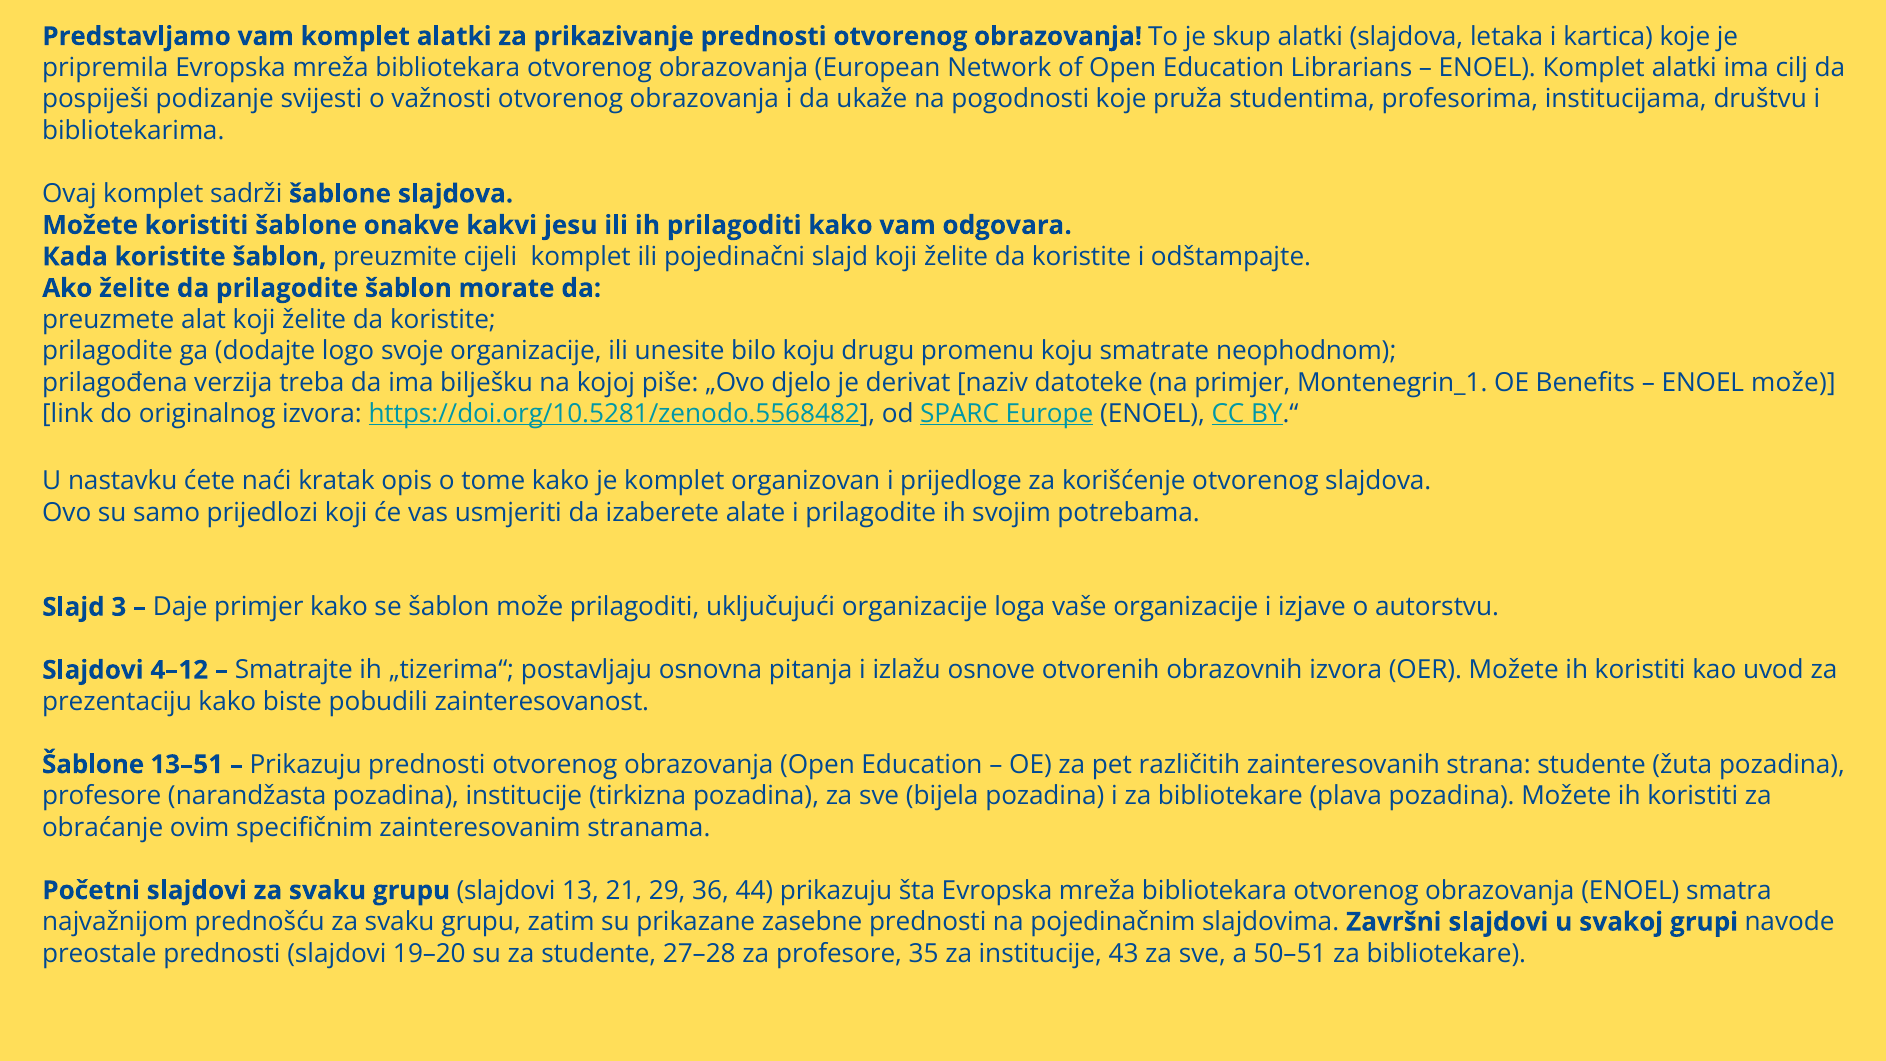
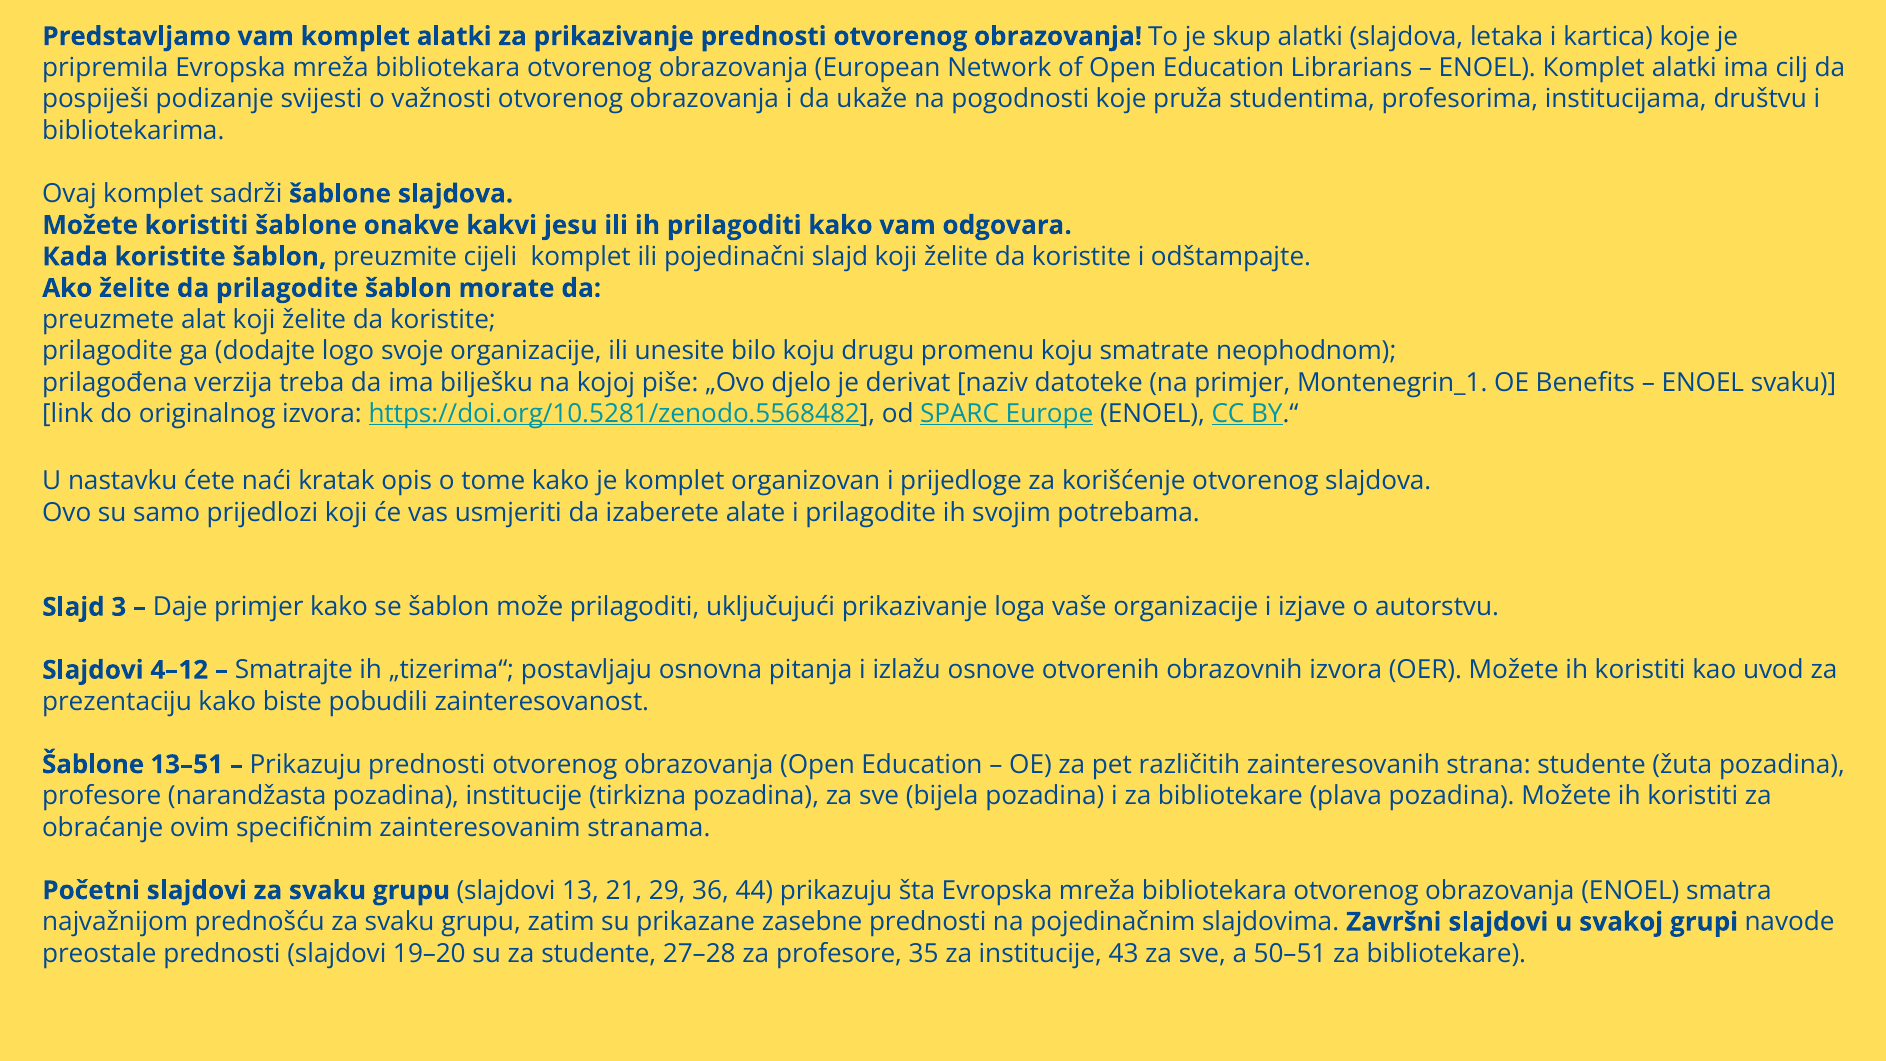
ENOEL može: može -> svaku
uključujući organizacije: organizacije -> prikazivanje
